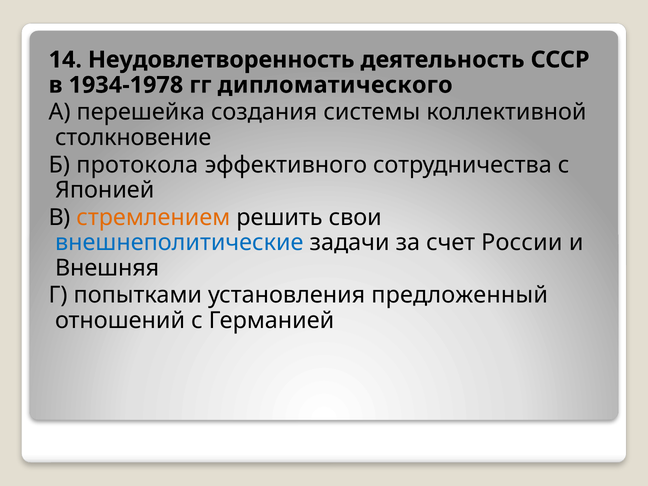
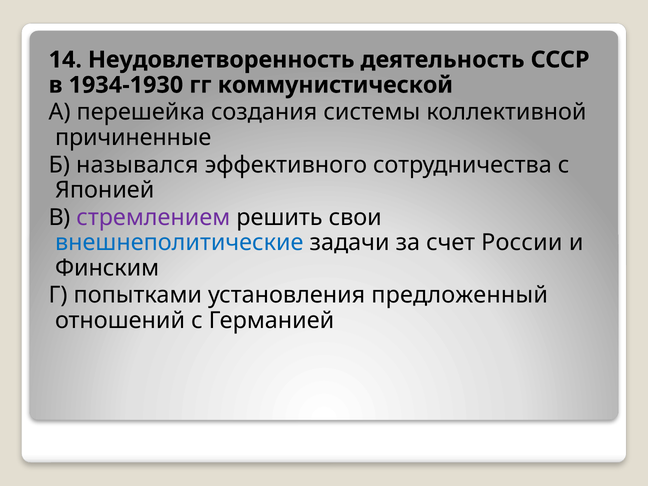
1934-1978: 1934-1978 -> 1934-1930
дипломатического: дипломатического -> коммунистической
столкновение: столкновение -> причиненные
протокола: протокола -> назывался
стремлением colour: orange -> purple
Внешняя: Внешняя -> Финским
